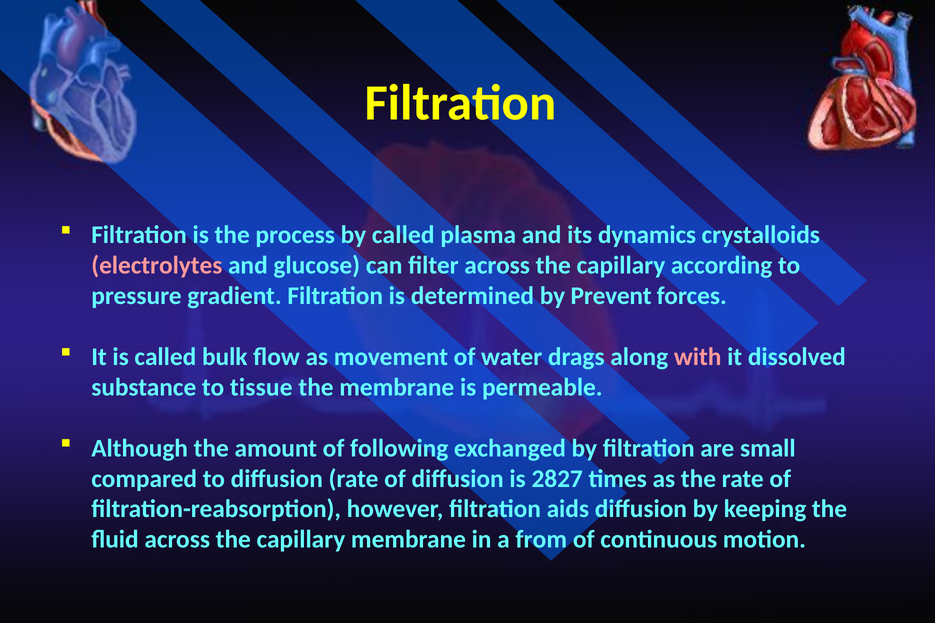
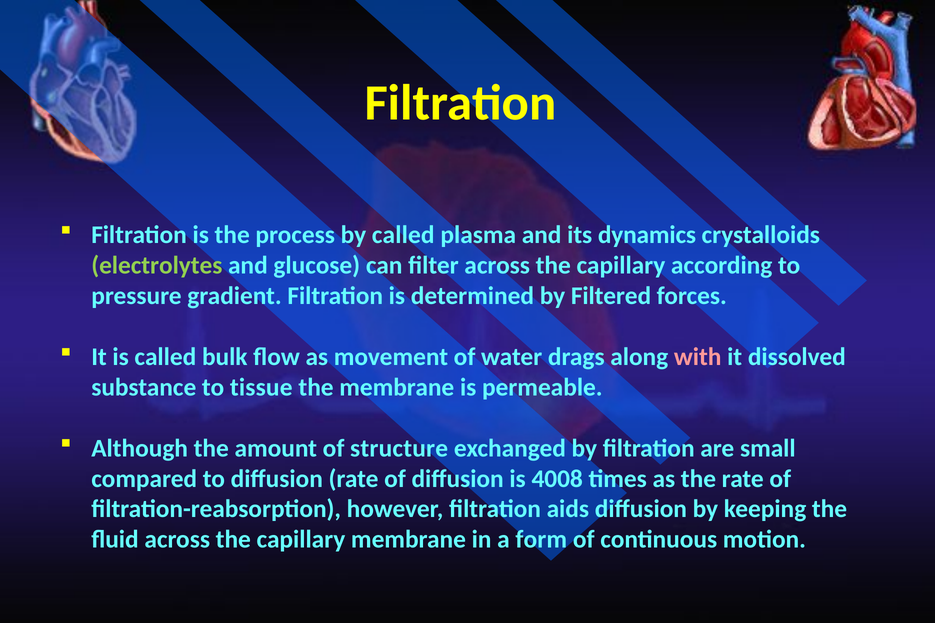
electrolytes colour: pink -> light green
Prevent: Prevent -> Filtered
following: following -> structure
2827: 2827 -> 4008
from: from -> form
